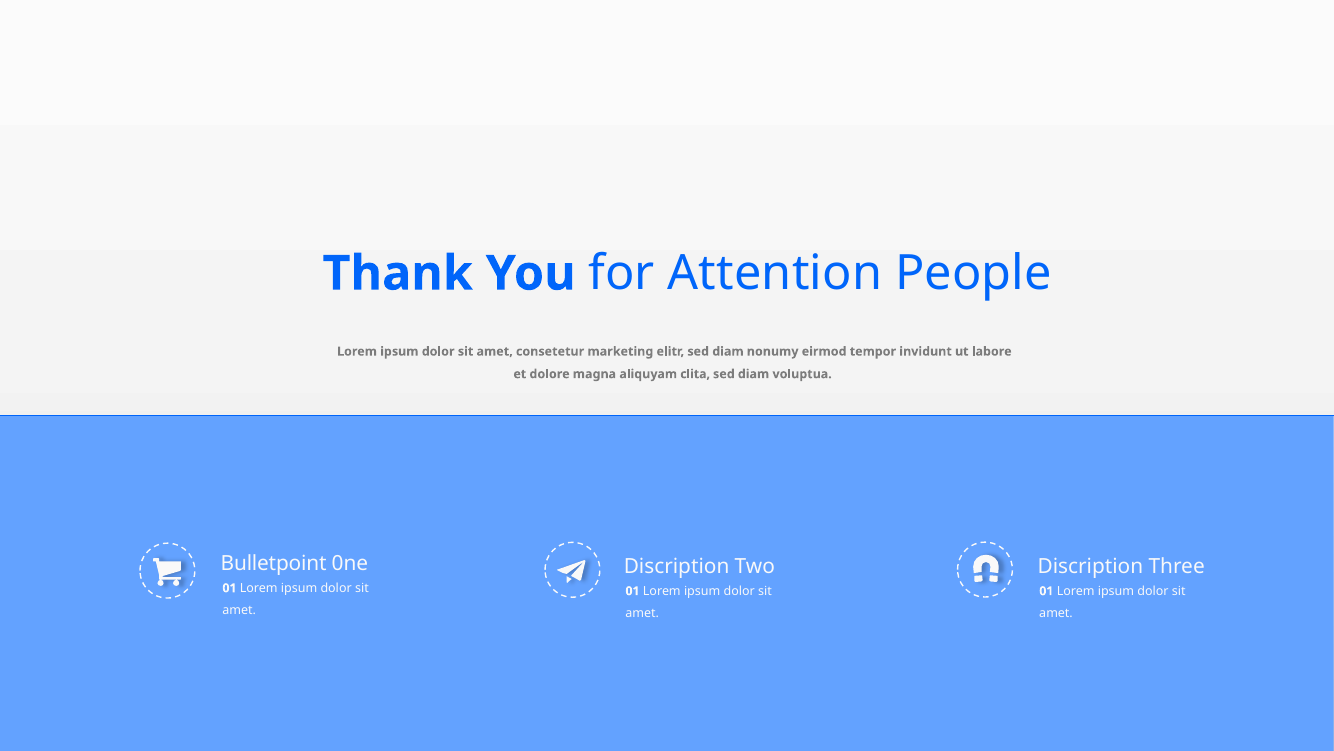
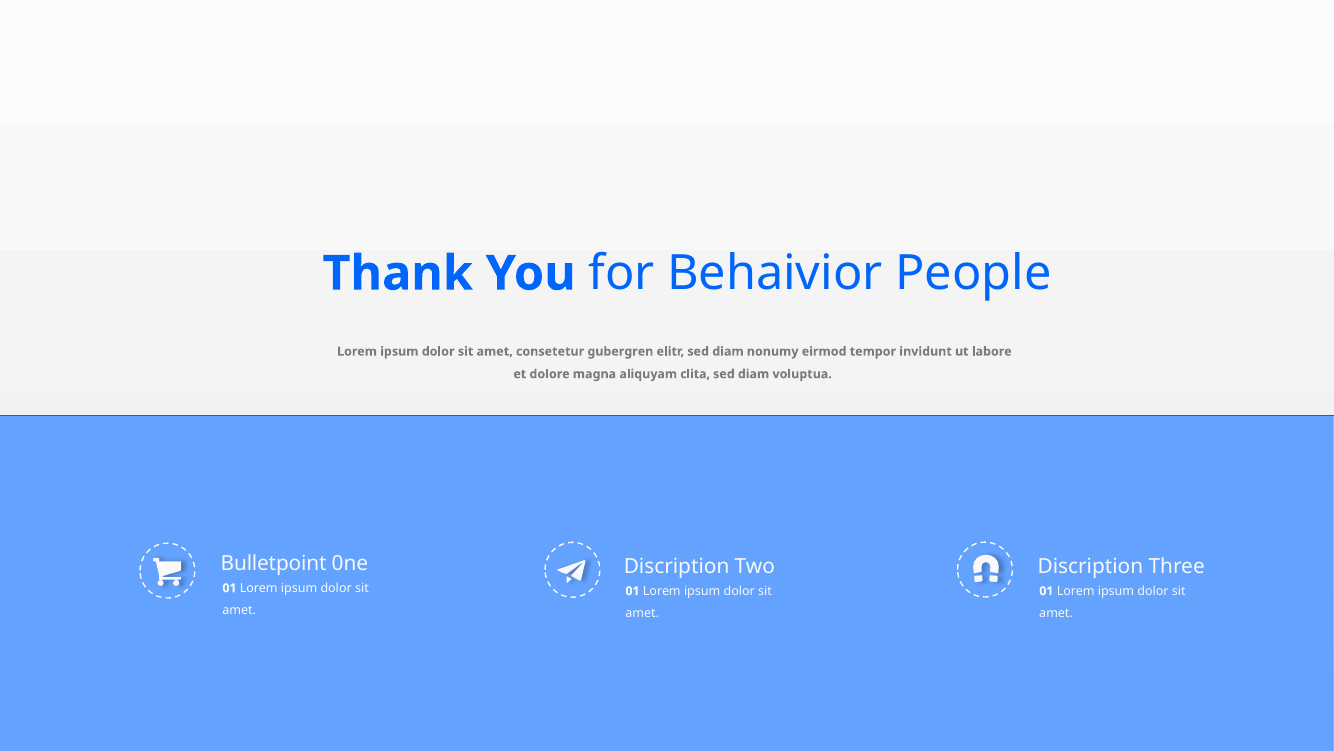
Attention: Attention -> Behaivior
marketing: marketing -> gubergren
